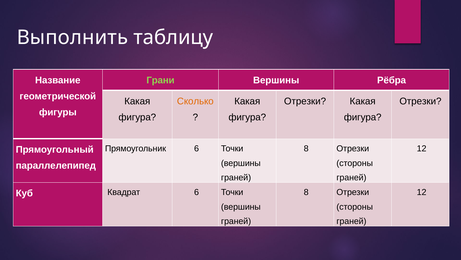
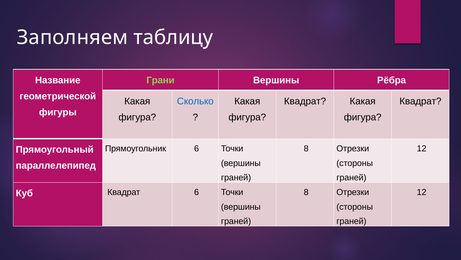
Выполнить: Выполнить -> Заполняем
Сколько colour: orange -> blue
Отрезки at (305, 101): Отрезки -> Квадрат
Отрезки at (420, 101): Отрезки -> Квадрат
